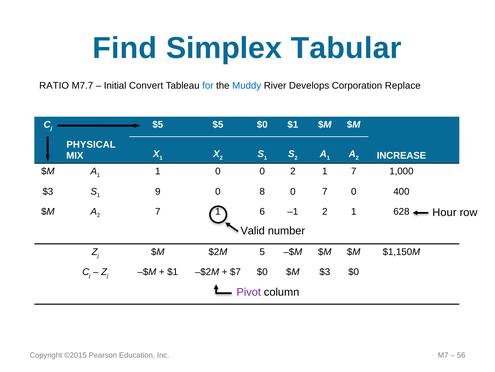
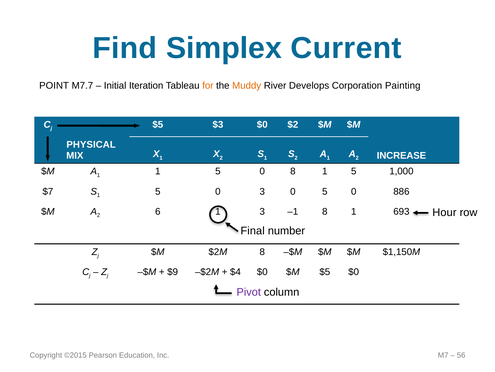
Tabular: Tabular -> Current
RATIO: RATIO -> POINT
Convert: Convert -> Iteration
for colour: blue -> orange
Muddy colour: blue -> orange
Replace: Replace -> Painting
$5 $5: $5 -> $3
$0 $1: $1 -> $2
1 1 0: 0 -> 5
0 2: 2 -> 8
7 at (354, 171): 7 -> 5
$3 at (48, 191): $3 -> $7
9 at (158, 191): 9 -> 5
0 8: 8 -> 3
0 7: 7 -> 5
400: 400 -> 886
7 at (158, 211): 7 -> 6
6 at (262, 211): 6 -> 3
–1 2: 2 -> 8
628: 628 -> 693
Valid: Valid -> Final
$2M 5: 5 -> 8
$1 at (173, 271): $1 -> $9
$7: $7 -> $4
$M $3: $3 -> $5
